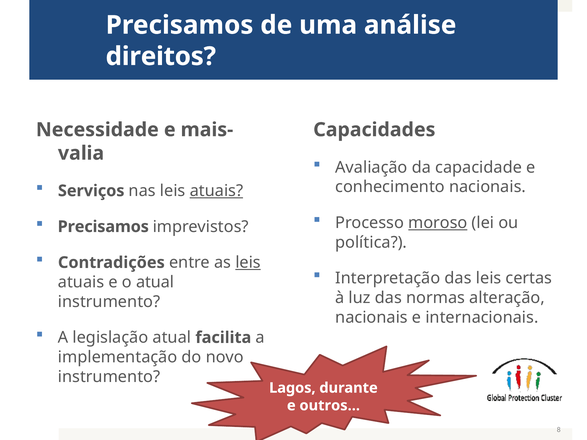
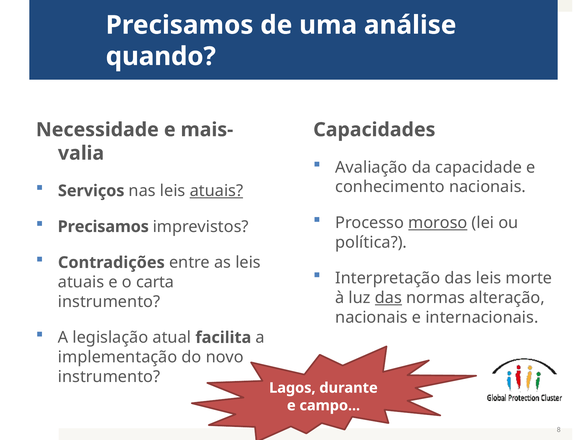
direitos: direitos -> quando
leis at (248, 263) underline: present -> none
certas: certas -> morte
o atual: atual -> carta
das at (388, 298) underline: none -> present
outros: outros -> campo
